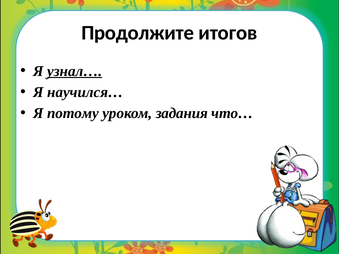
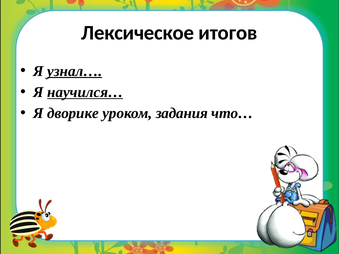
Продолжите: Продолжите -> Лексическое
научился… underline: none -> present
потому: потому -> дворике
